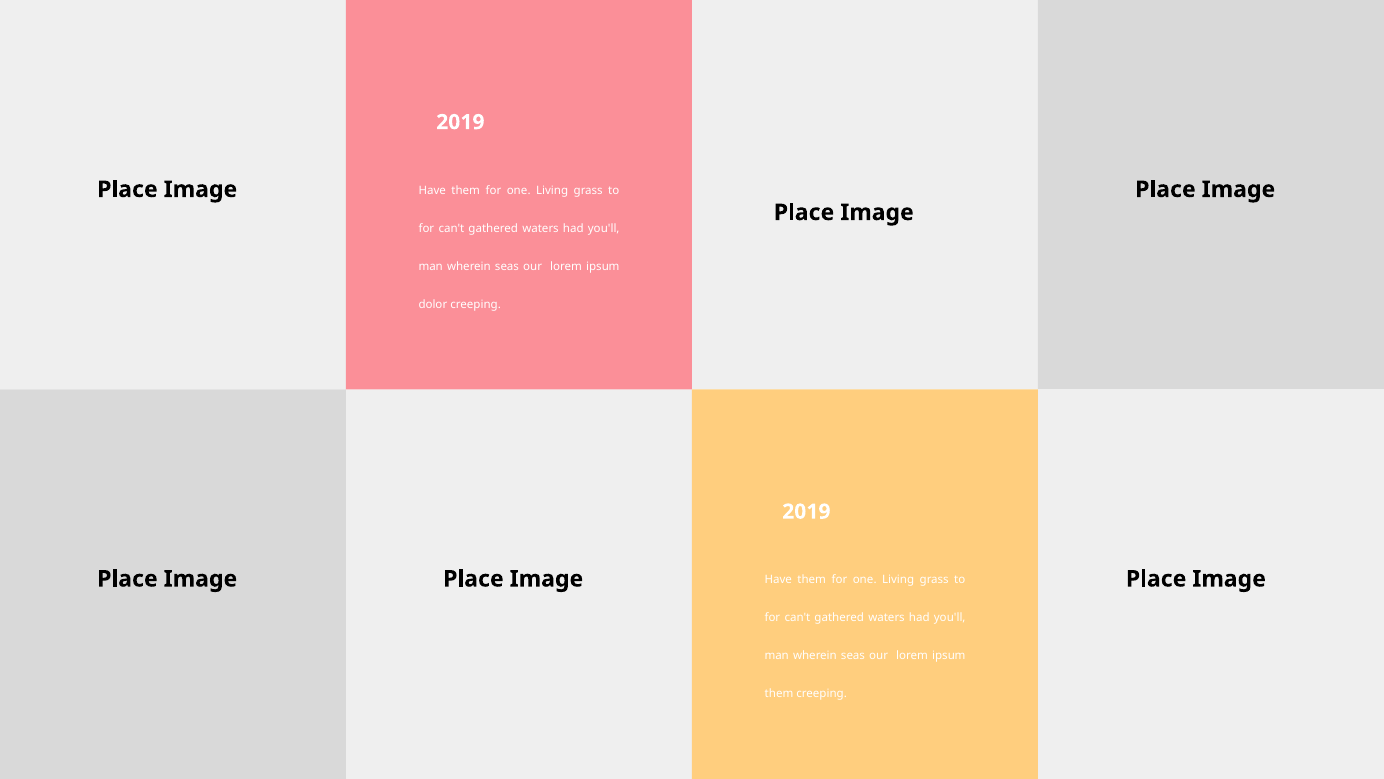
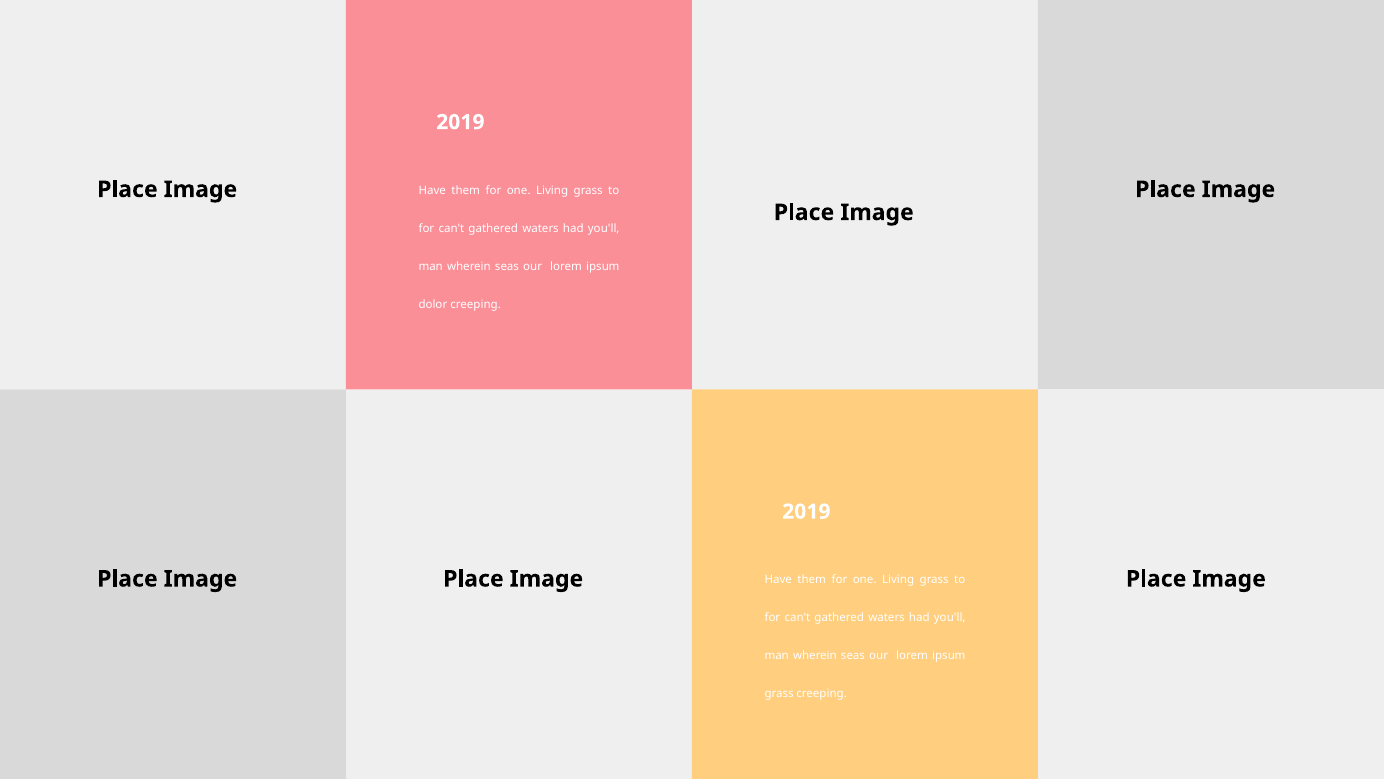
them at (779, 694): them -> grass
